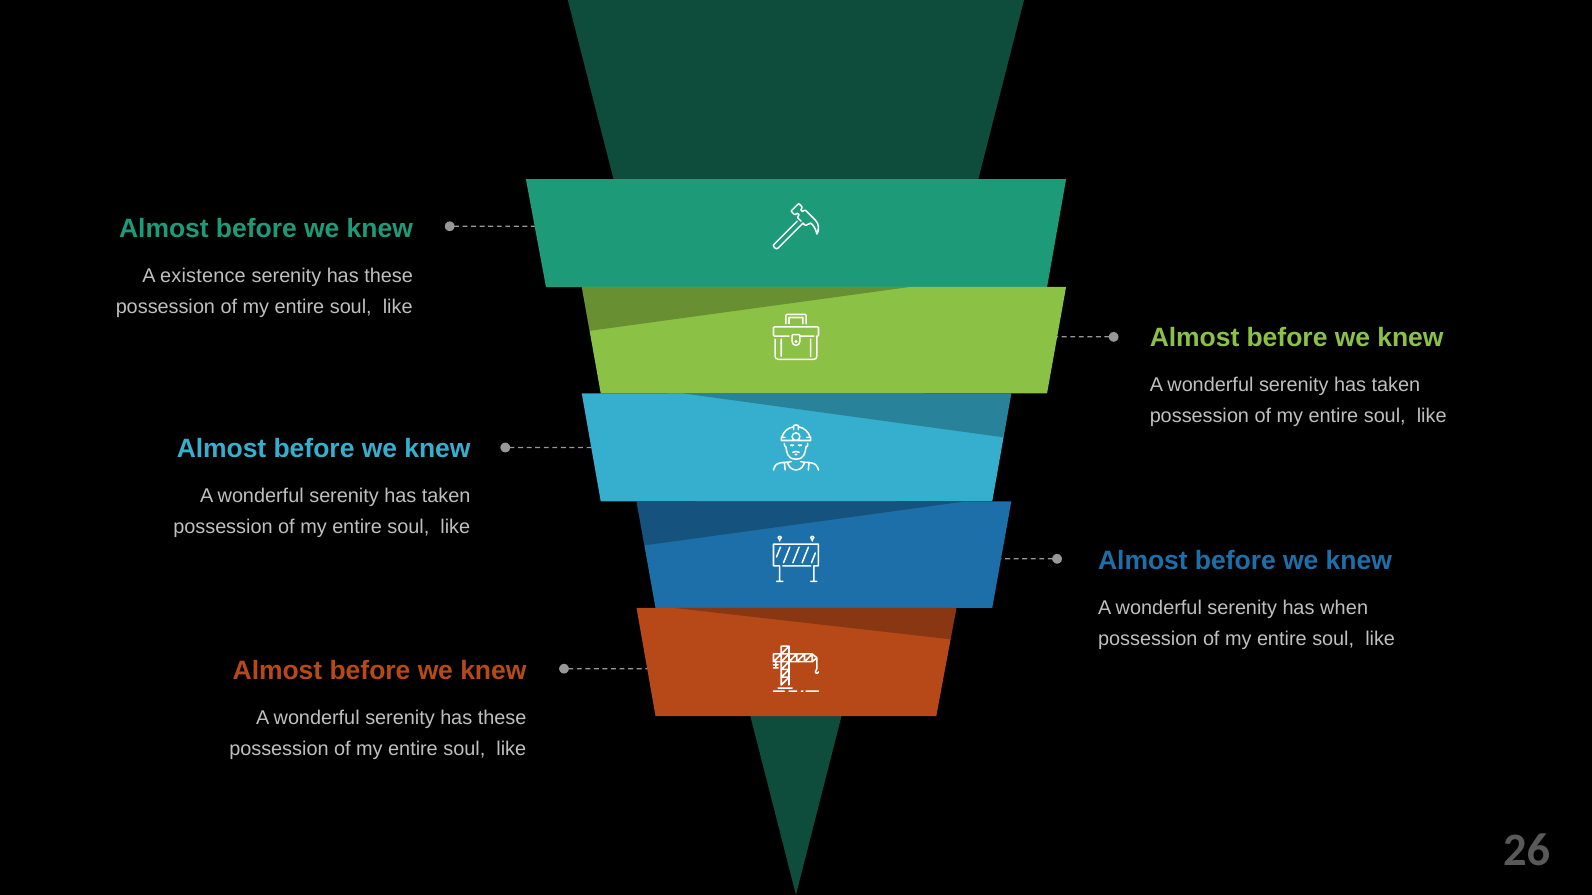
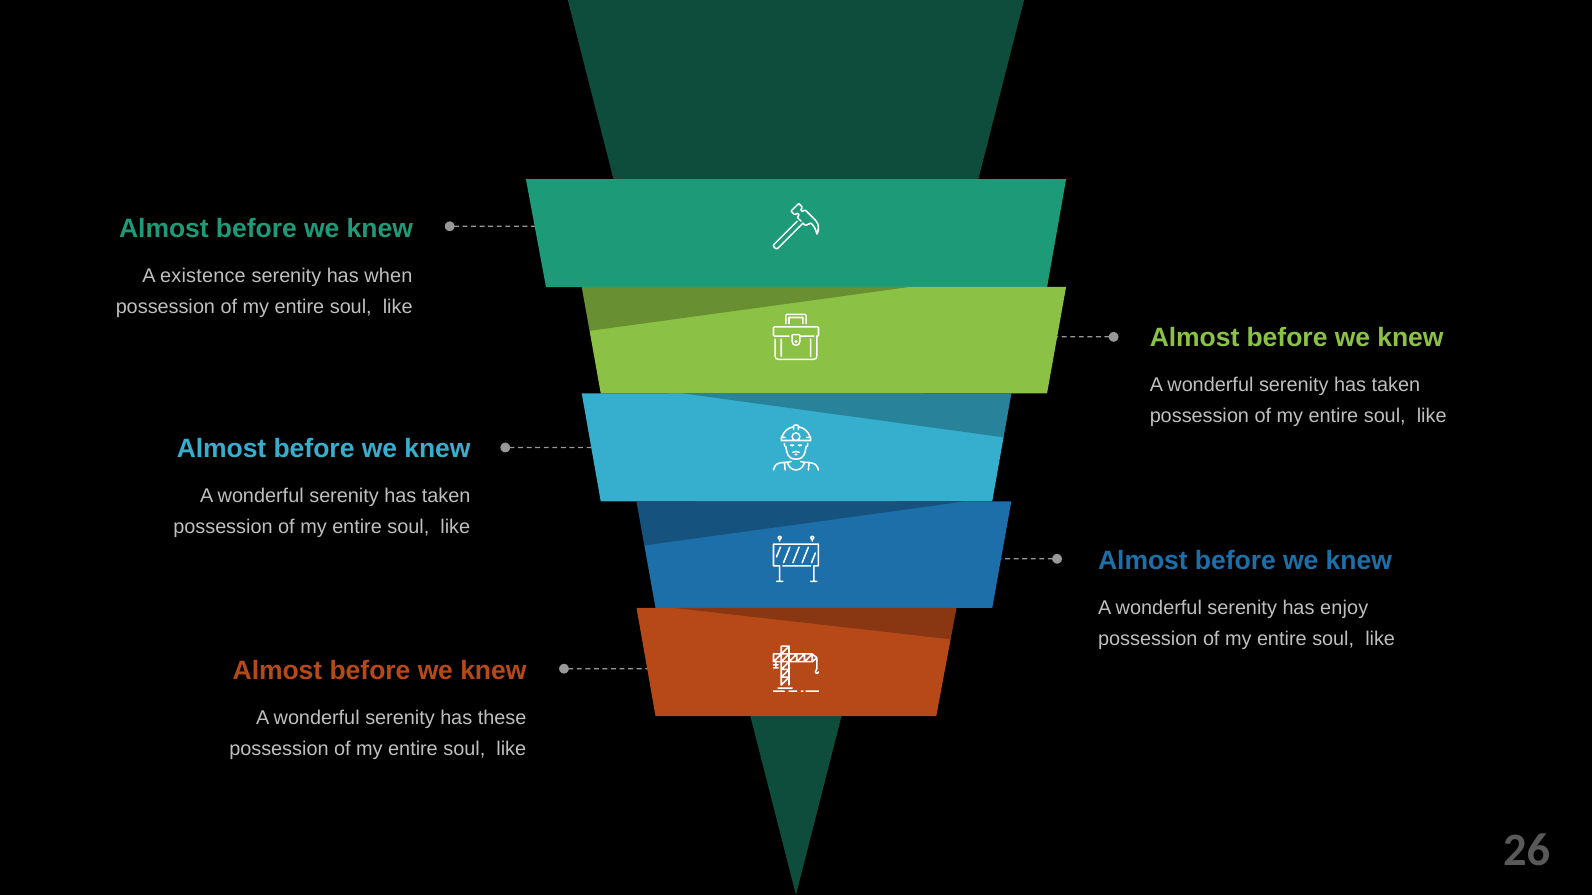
these at (389, 276): these -> when
when: when -> enjoy
